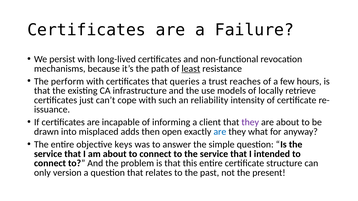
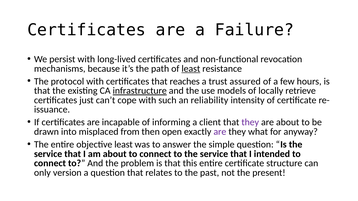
perform: perform -> protocol
queries: queries -> reaches
reaches: reaches -> assured
infrastructure underline: none -> present
adds: adds -> from
are at (220, 132) colour: blue -> purple
objective keys: keys -> least
